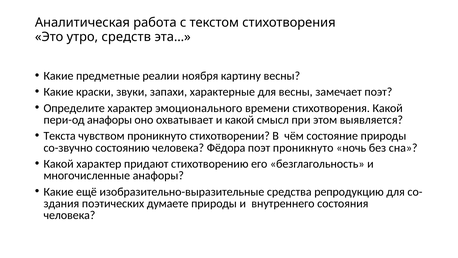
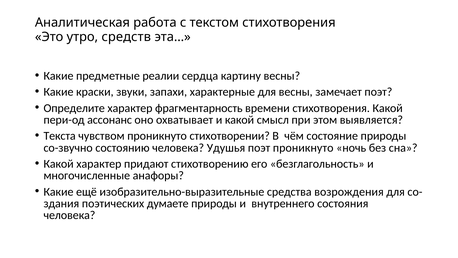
ноября: ноября -> сердца
эмоционального: эмоционального -> фрагментарность
пери-од анафоры: анафоры -> ассонанс
Фёдора: Фёдора -> Удушья
репродукцию: репродукцию -> возрождения
